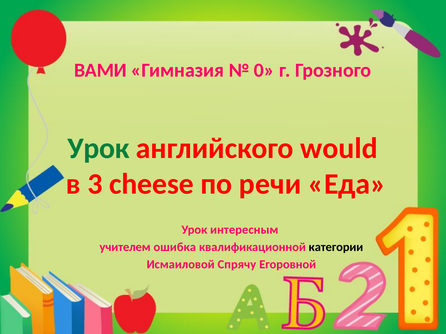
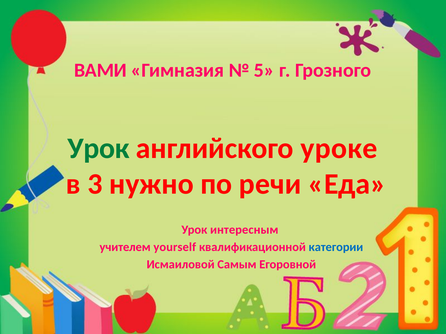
0: 0 -> 5
would: would -> уроке
cheese: cheese -> нужно
ошибка: ошибка -> yourself
категории colour: black -> blue
Спрячу: Спрячу -> Самым
